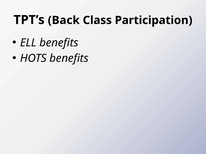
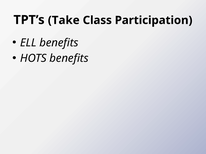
Back: Back -> Take
